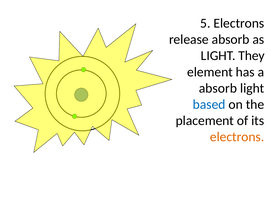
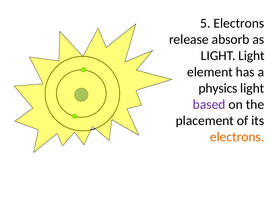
LIGHT They: They -> Light
absorb at (218, 88): absorb -> physics
based colour: blue -> purple
